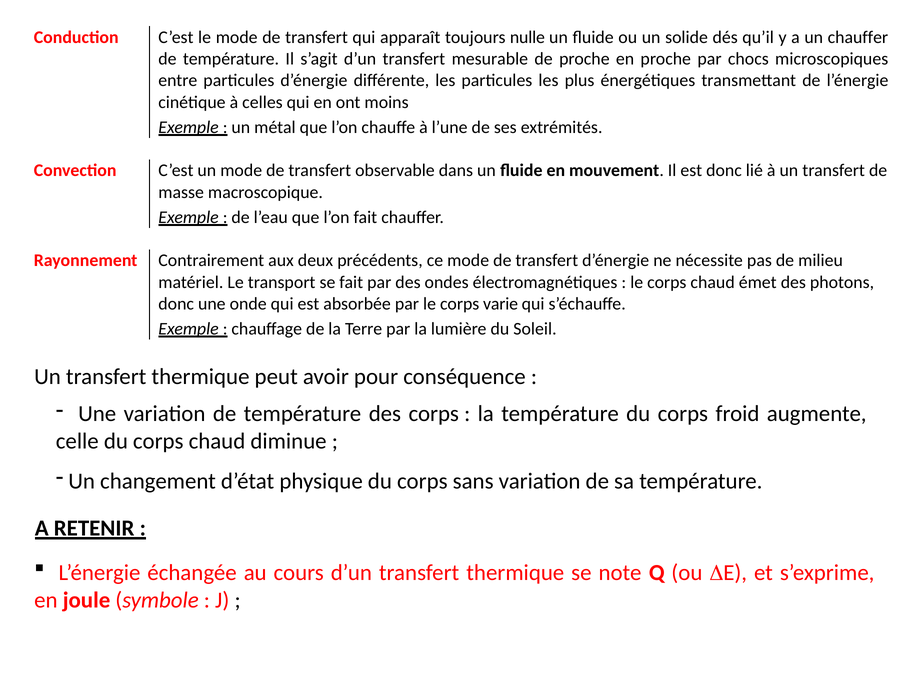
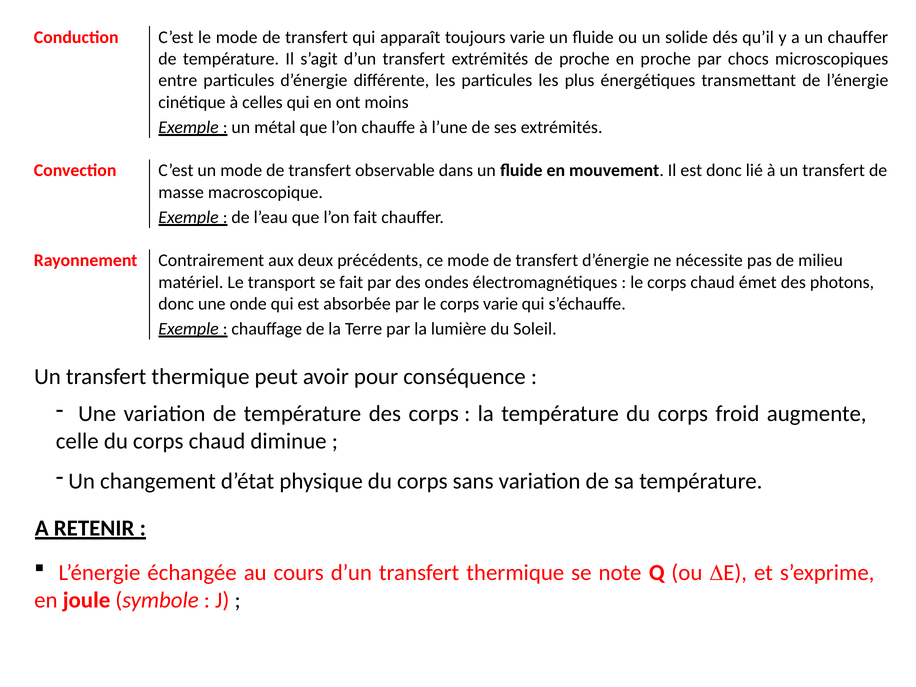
toujours nulle: nulle -> varie
transfert mesurable: mesurable -> extrémités
